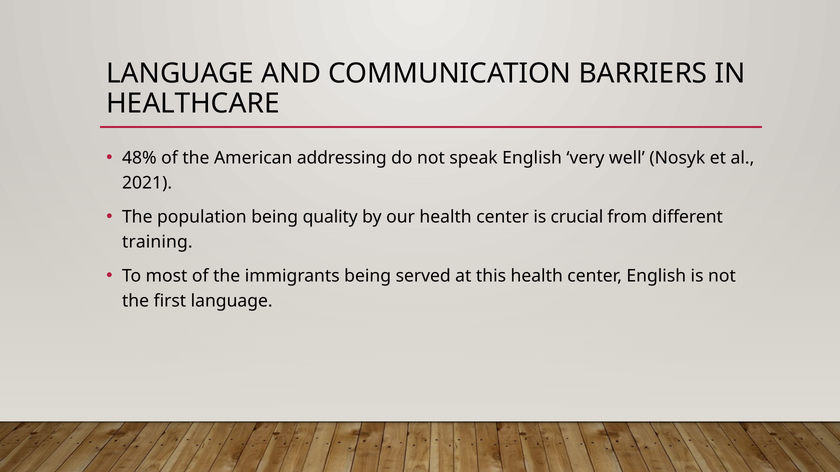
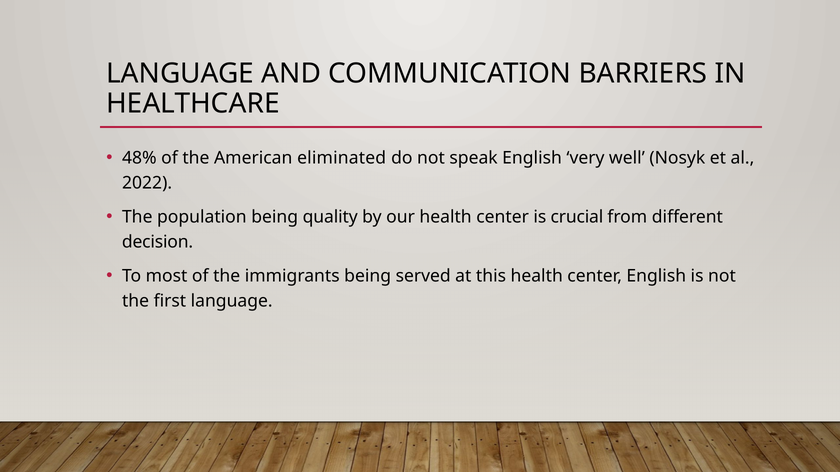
addressing: addressing -> eliminated
2021: 2021 -> 2022
training: training -> decision
